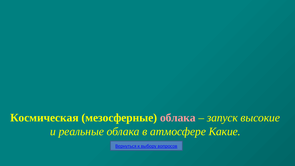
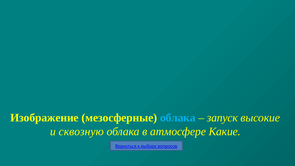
Космическая: Космическая -> Изображение
облака at (178, 118) colour: pink -> light blue
реальные: реальные -> сквозную
